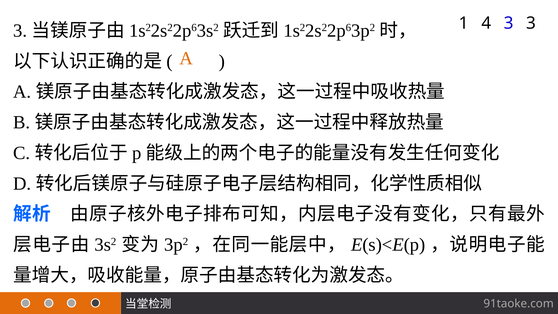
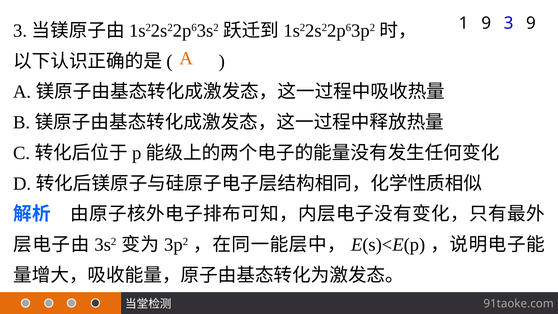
1 4: 4 -> 9
3 3: 3 -> 9
